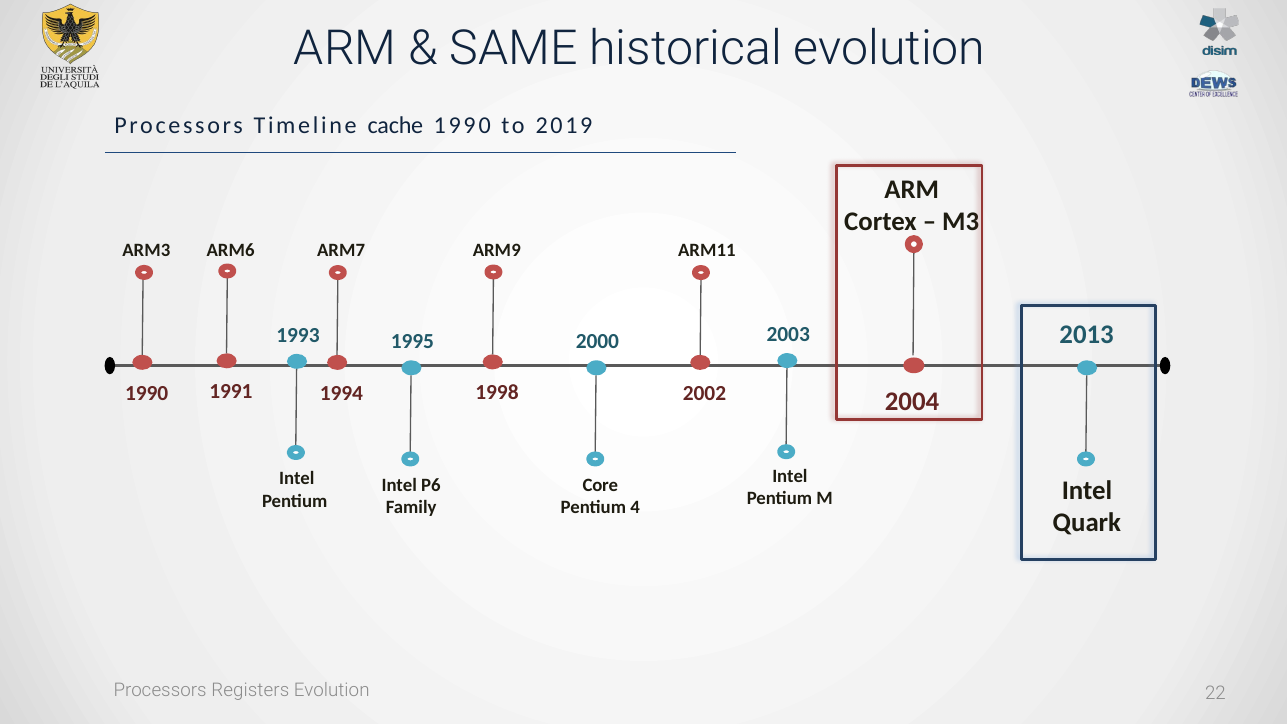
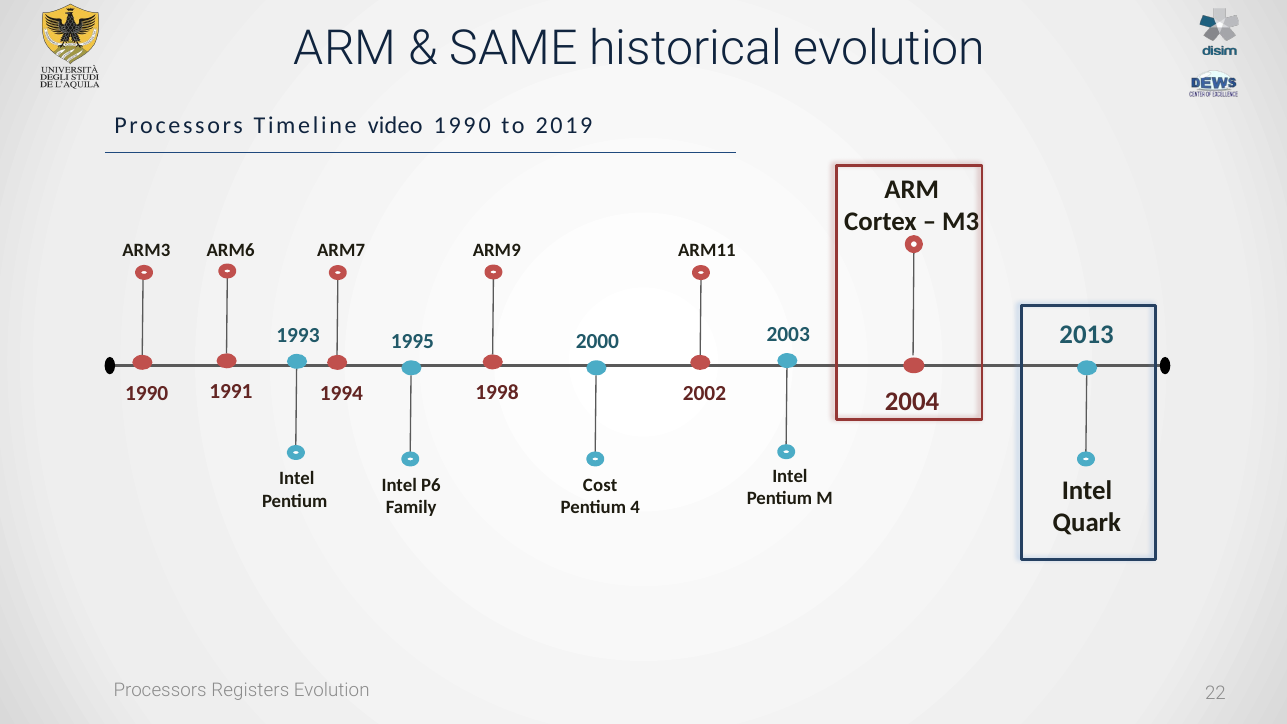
cache: cache -> video
Core: Core -> Cost
